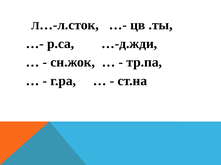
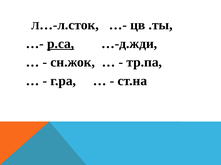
р.са underline: none -> present
